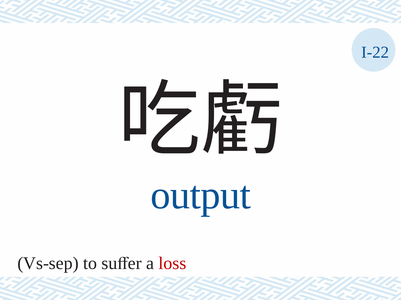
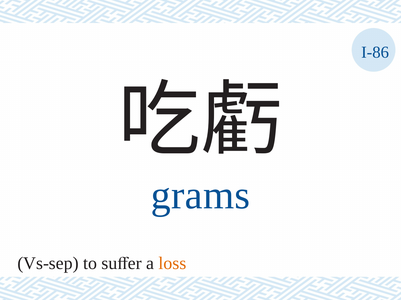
I-22: I-22 -> I-86
output: output -> grams
loss colour: red -> orange
